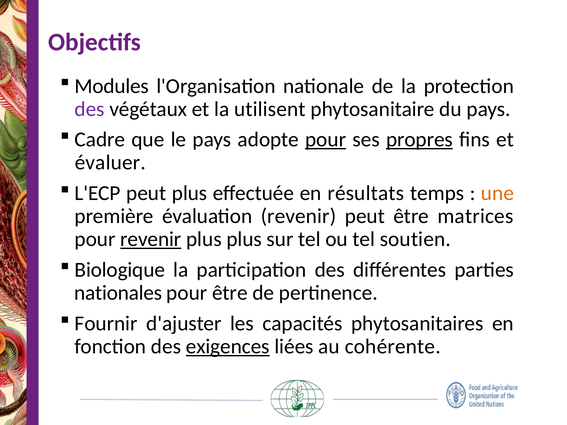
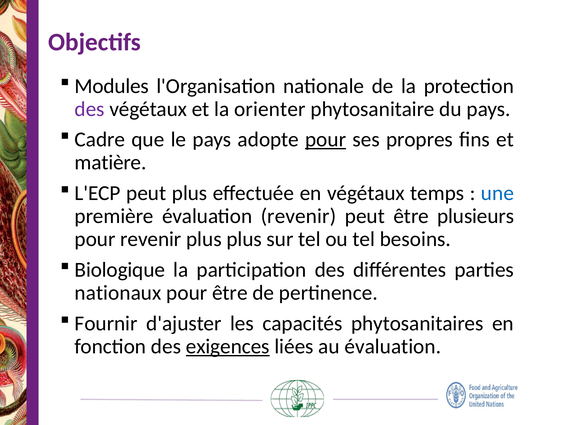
utilisent: utilisent -> orienter
propres underline: present -> none
évaluer: évaluer -> matière
en résultats: résultats -> végétaux
une colour: orange -> blue
matrices: matrices -> plusieurs
revenir at (151, 239) underline: present -> none
soutien: soutien -> besoins
nationales: nationales -> nationaux
au cohérente: cohérente -> évaluation
